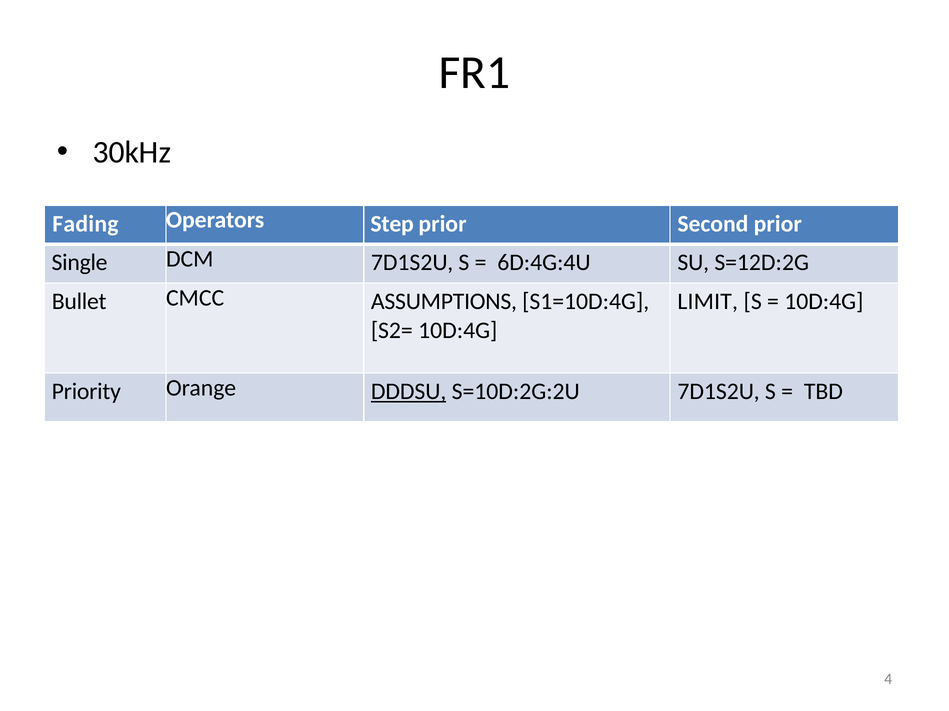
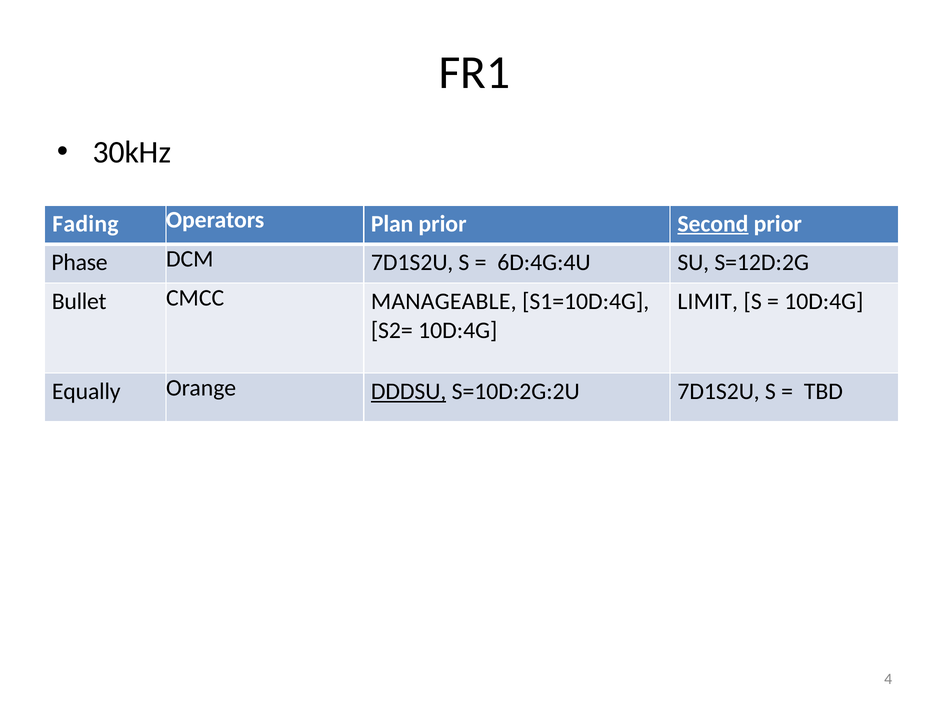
Step: Step -> Plan
Second underline: none -> present
Single: Single -> Phase
ASSUMPTIONS: ASSUMPTIONS -> MANAGEABLE
Priority: Priority -> Equally
